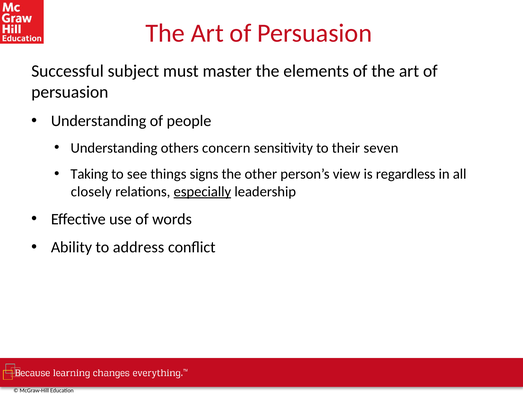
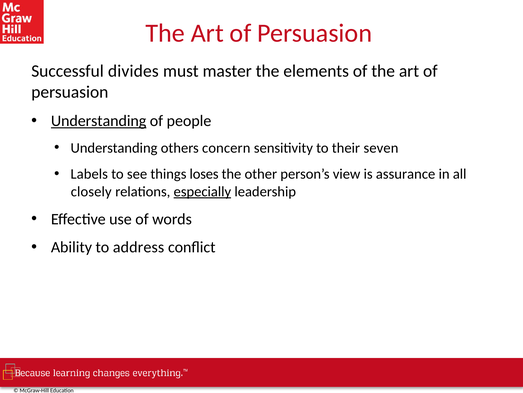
subject: subject -> divides
Understanding at (99, 121) underline: none -> present
Taking: Taking -> Labels
signs: signs -> loses
regardless: regardless -> assurance
